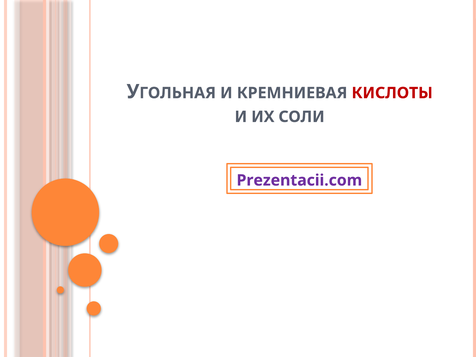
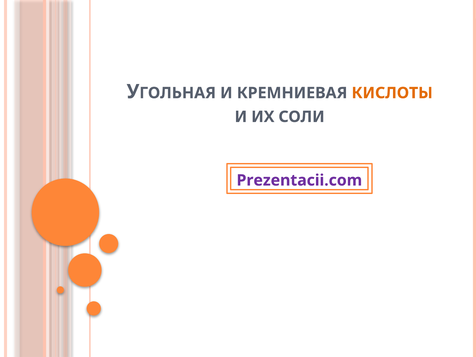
КИСЛОТЫ colour: red -> orange
